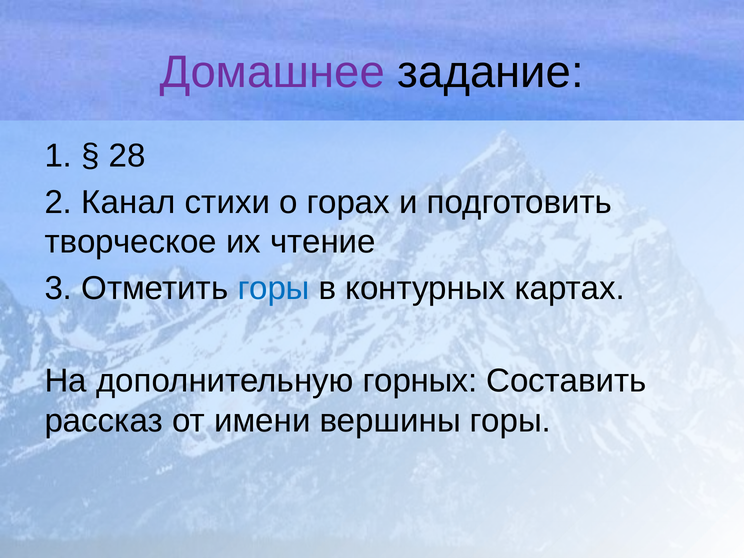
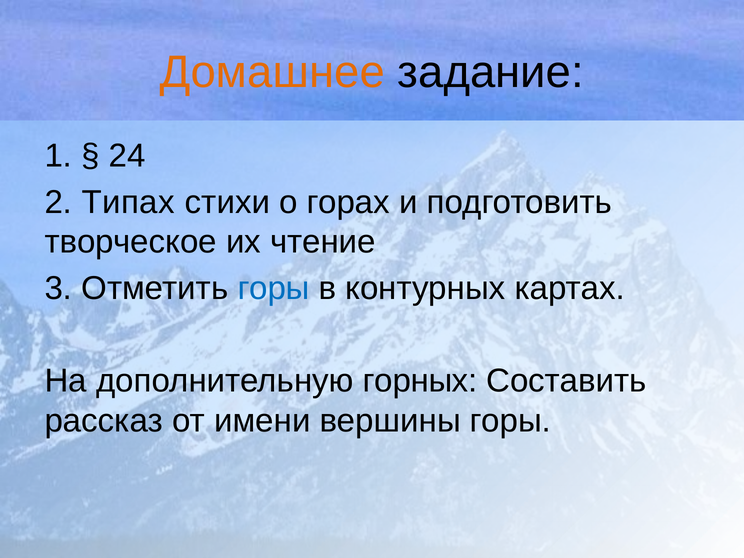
Домашнее colour: purple -> orange
28: 28 -> 24
Канал: Канал -> Типах
